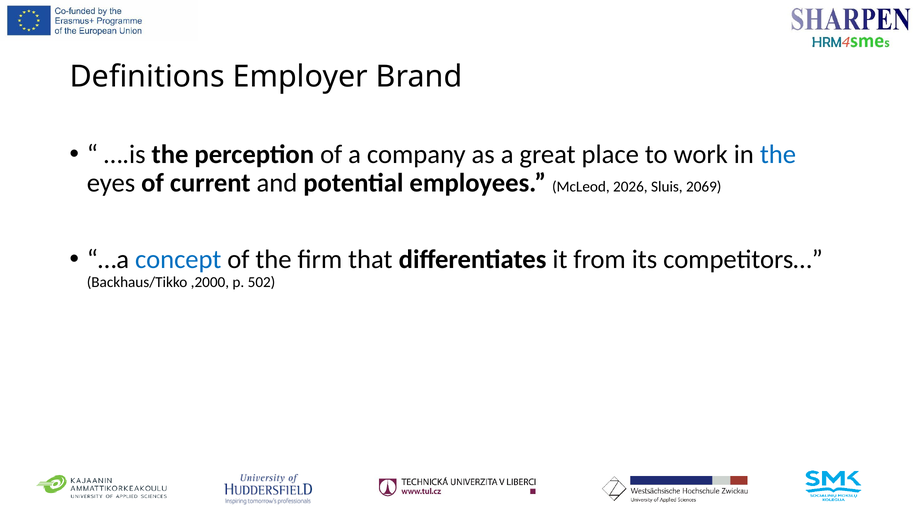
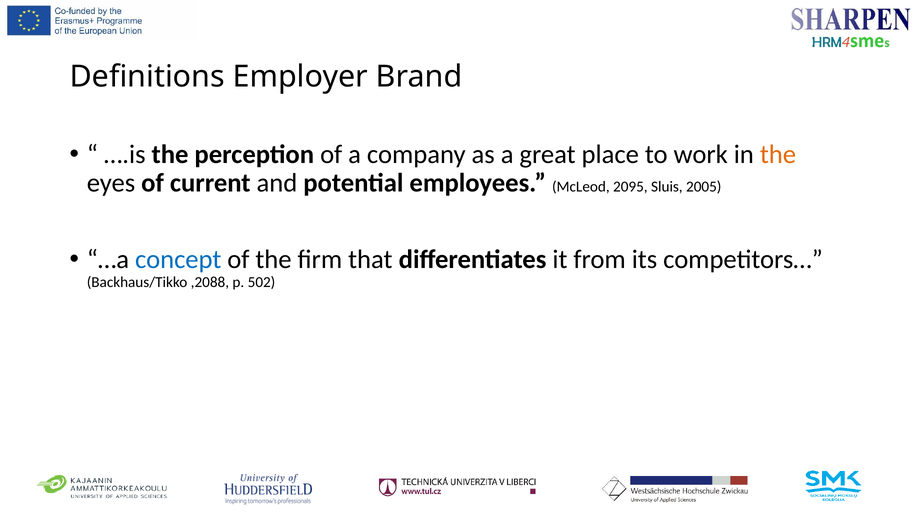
the at (778, 154) colour: blue -> orange
2026: 2026 -> 2095
2069: 2069 -> 2005
,2000: ,2000 -> ,2088
